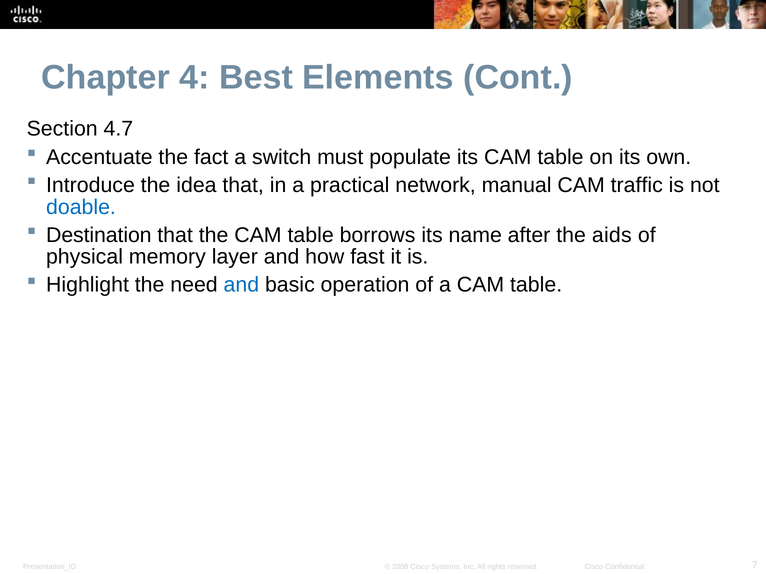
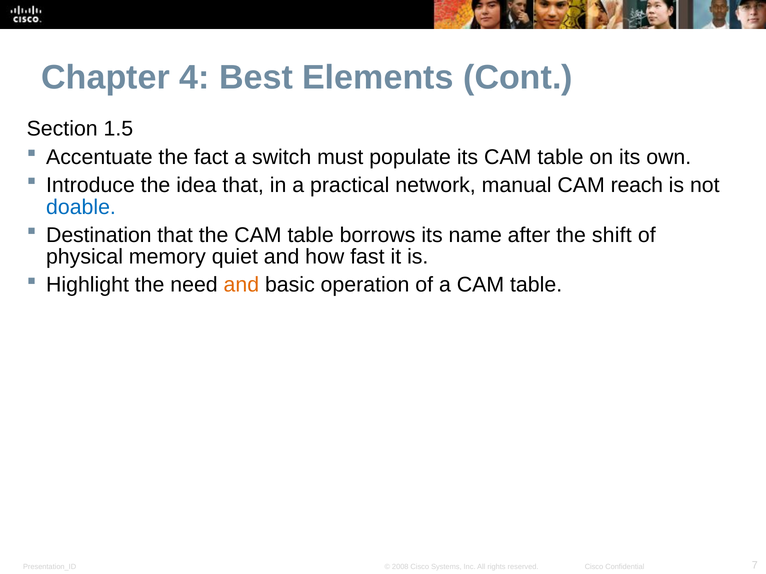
4.7: 4.7 -> 1.5
traffic: traffic -> reach
aids: aids -> shift
layer: layer -> quiet
and at (241, 285) colour: blue -> orange
